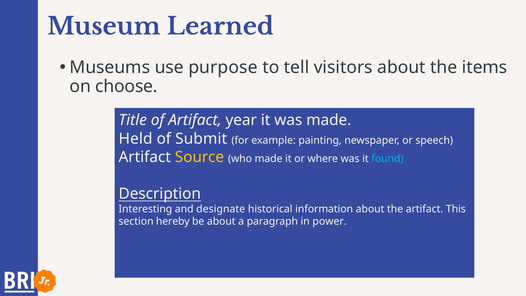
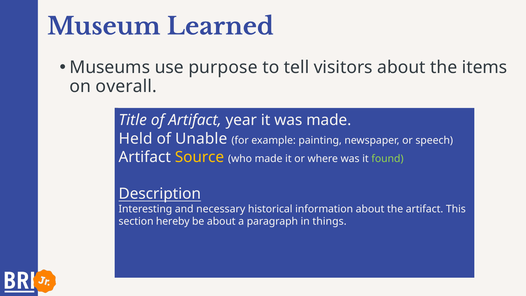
choose: choose -> overall
Submit: Submit -> Unable
found at (387, 159) colour: light blue -> light green
designate: designate -> necessary
power: power -> things
